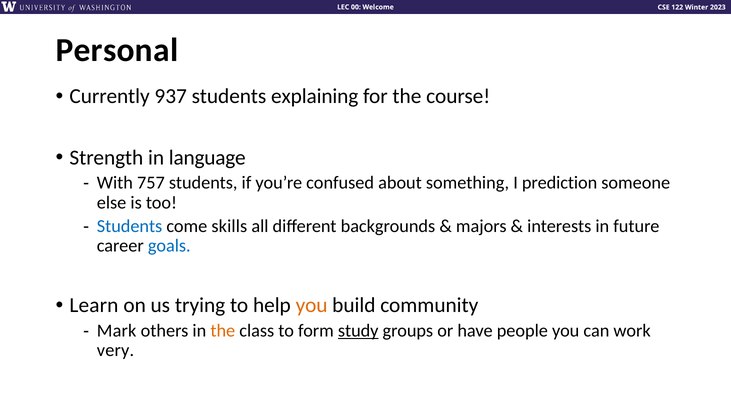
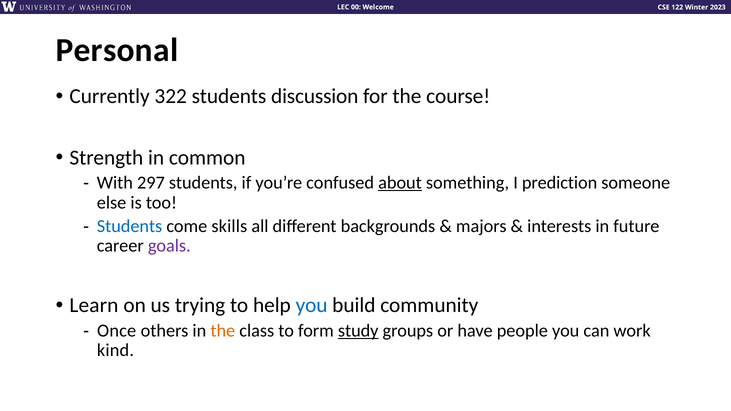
937: 937 -> 322
explaining: explaining -> discussion
language: language -> common
757: 757 -> 297
about underline: none -> present
goals colour: blue -> purple
you at (312, 305) colour: orange -> blue
Mark: Mark -> Once
very: very -> kind
